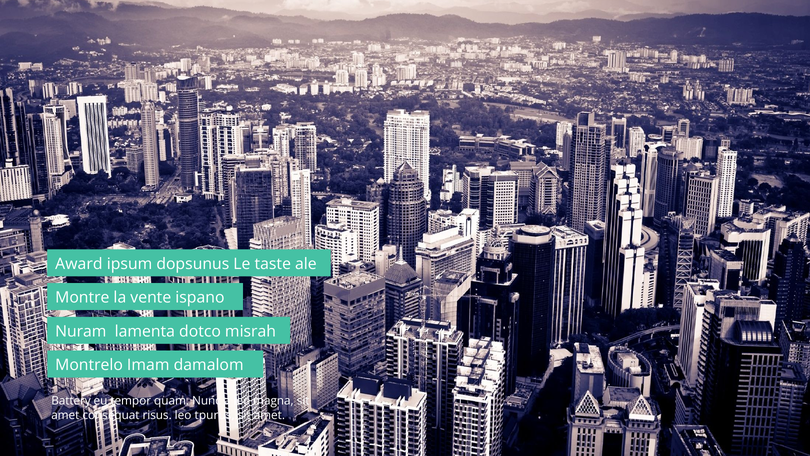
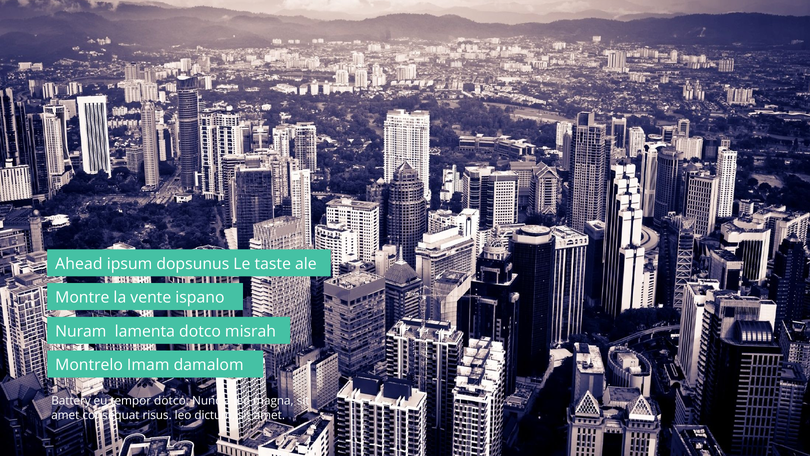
Award: Award -> Ahead
tempor quam: quam -> dotco
tpurus: tpurus -> dictum
